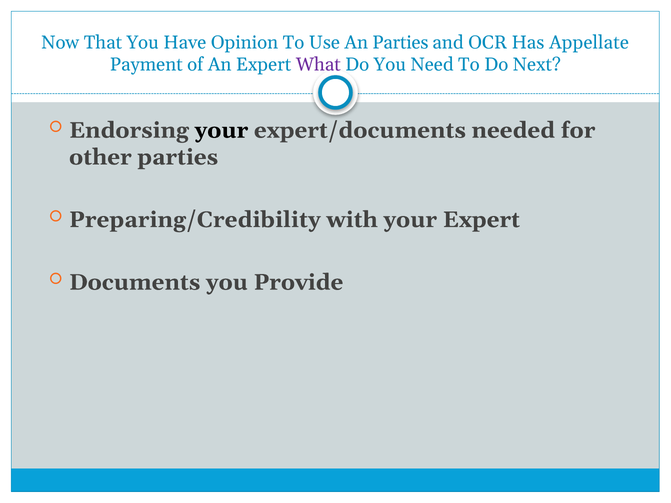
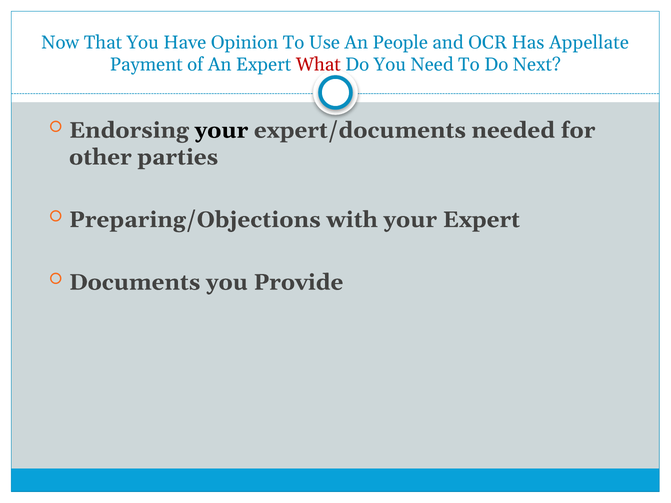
An Parties: Parties -> People
What colour: purple -> red
Preparing/Credibility: Preparing/Credibility -> Preparing/Objections
